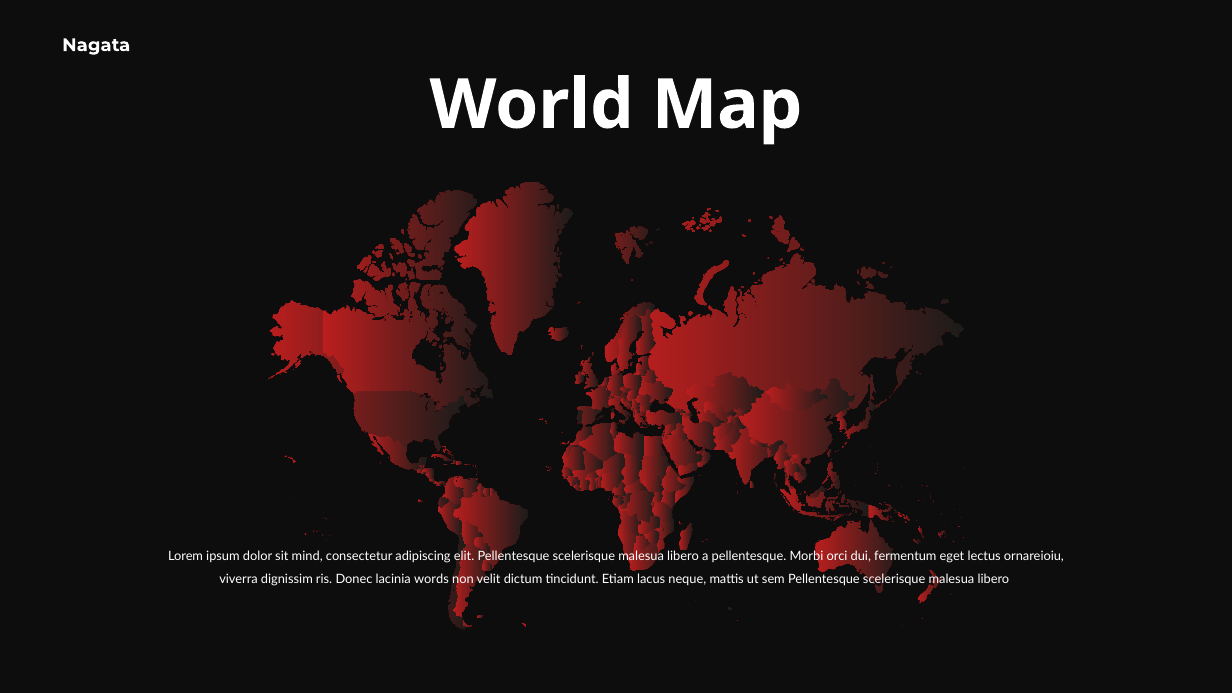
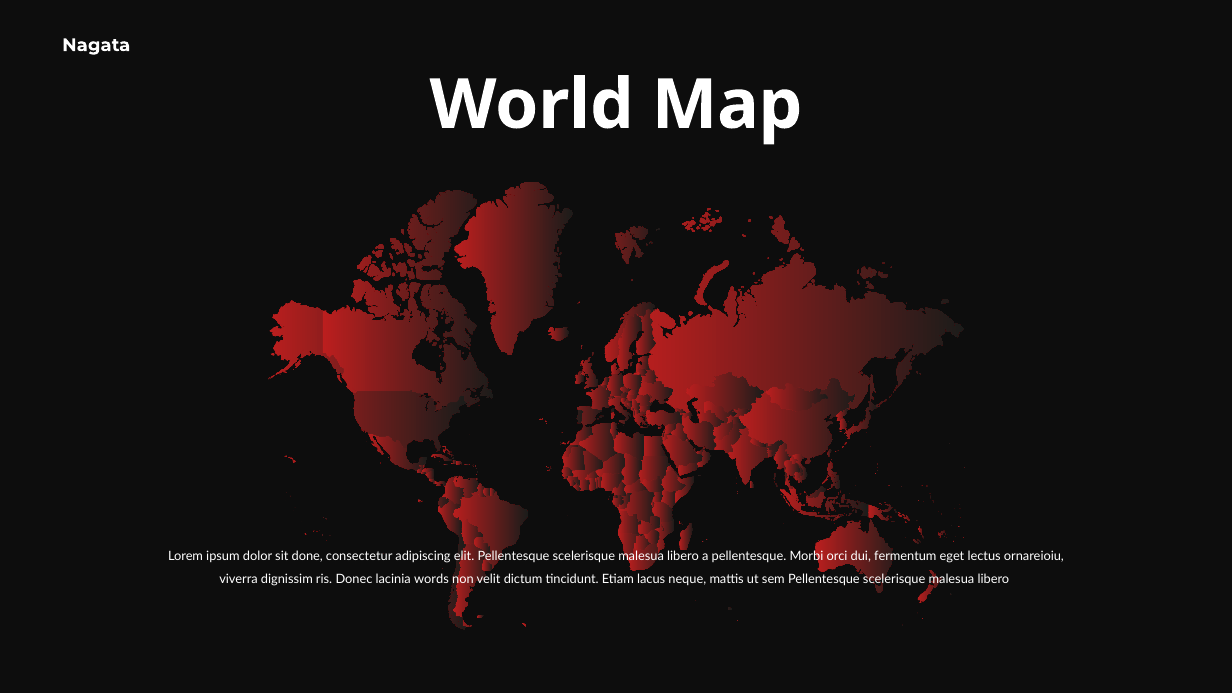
mind: mind -> done
